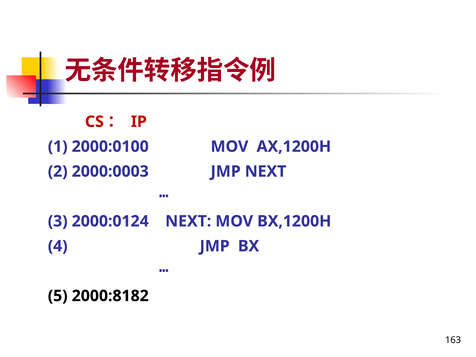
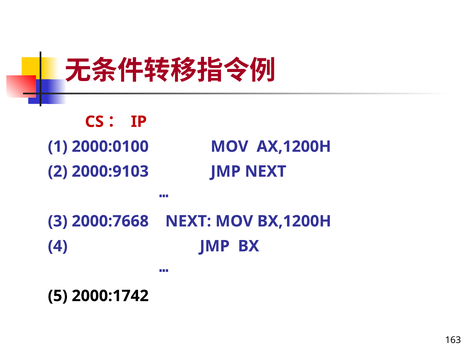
2000:0003: 2000:0003 -> 2000:9103
2000:0124: 2000:0124 -> 2000:7668
2000:8182: 2000:8182 -> 2000:1742
